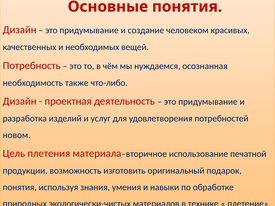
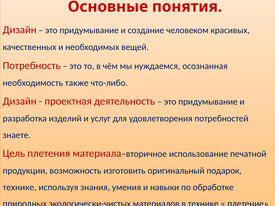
новом: новом -> знаете
понятия at (20, 187): понятия -> технике
